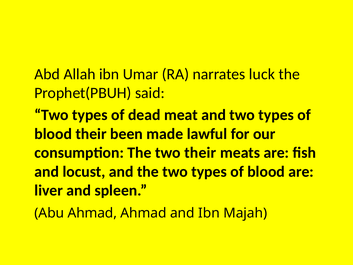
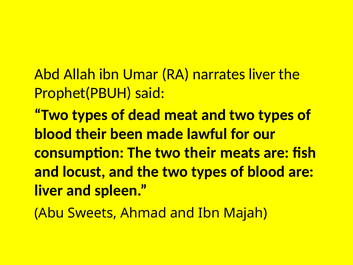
narrates luck: luck -> liver
Abu Ahmad: Ahmad -> Sweets
